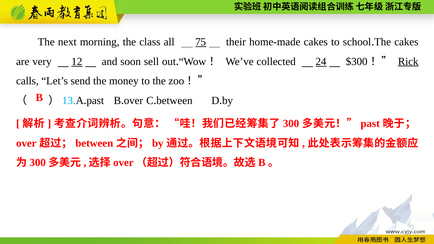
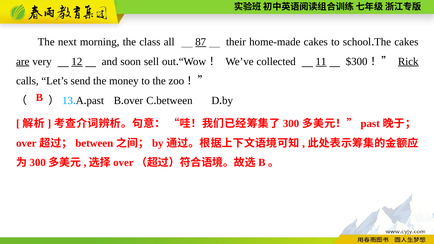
75: 75 -> 87
are underline: none -> present
24: 24 -> 11
